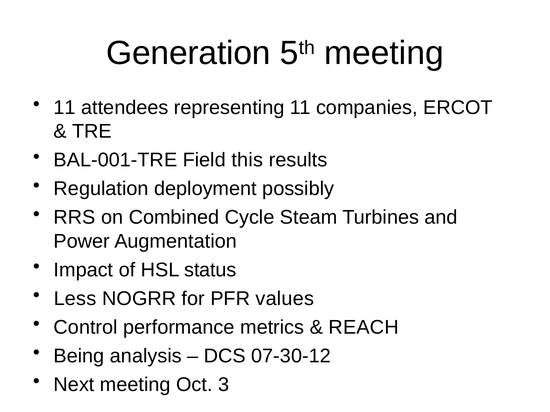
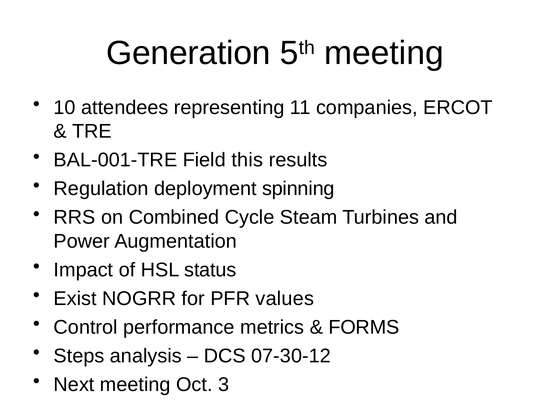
11 at (65, 108): 11 -> 10
possibly: possibly -> spinning
Less: Less -> Exist
REACH: REACH -> FORMS
Being: Being -> Steps
